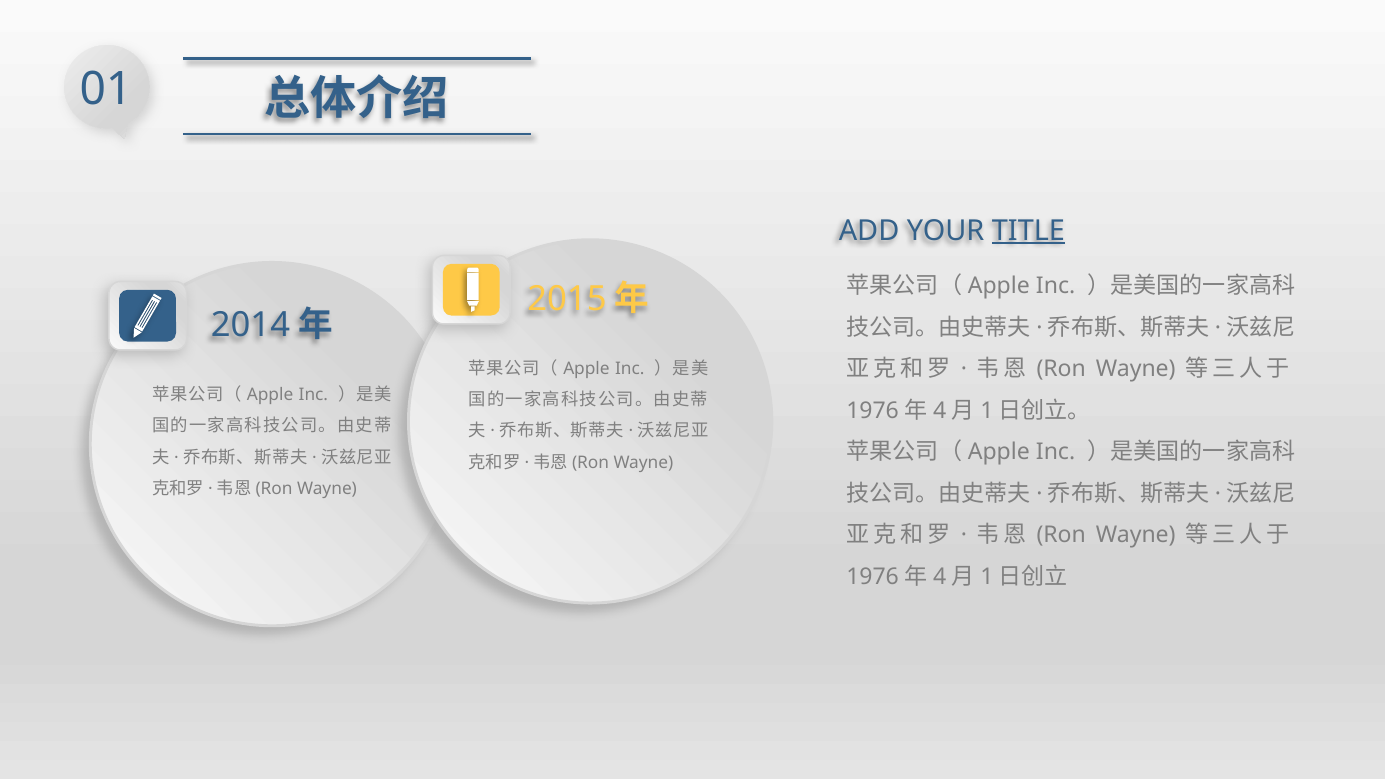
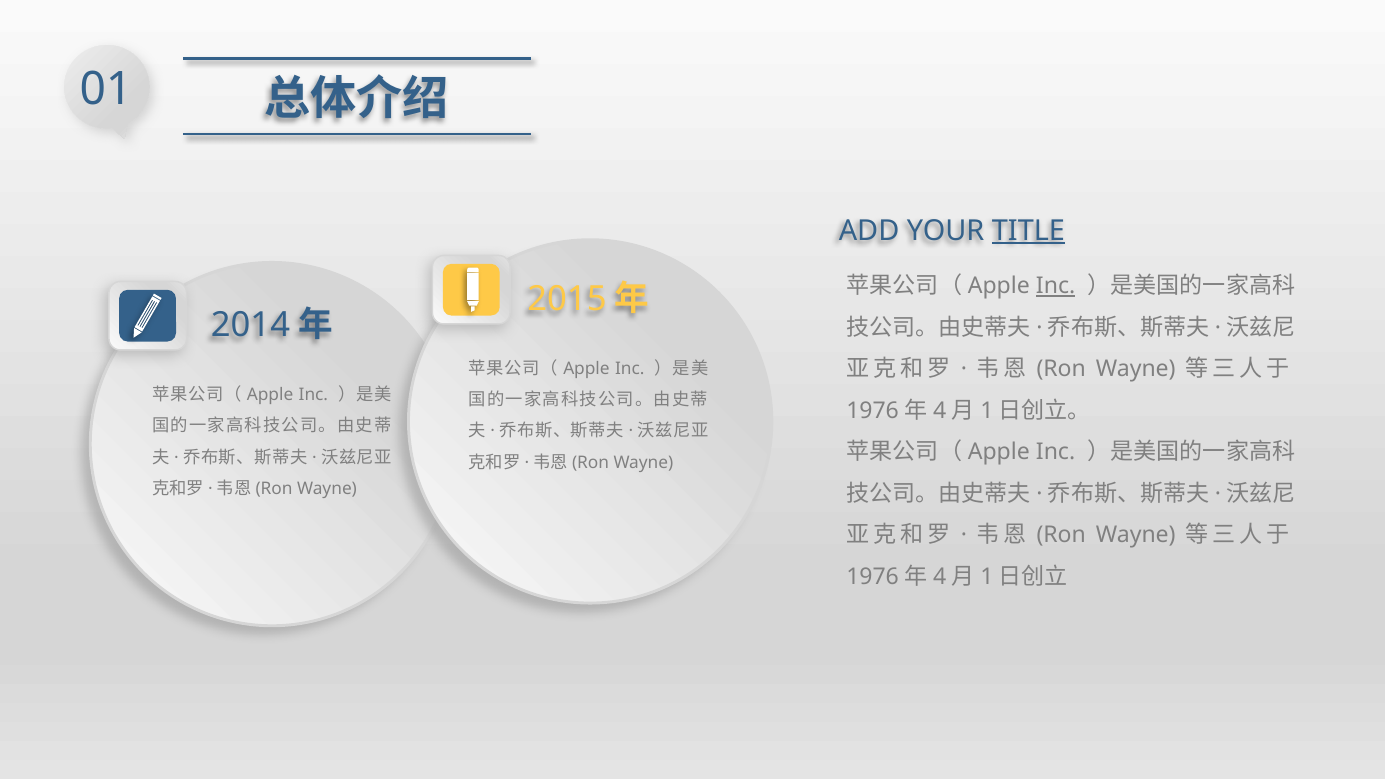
Inc at (1056, 286) underline: none -> present
